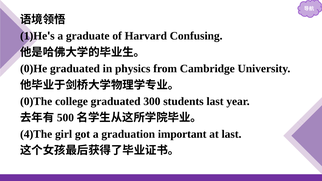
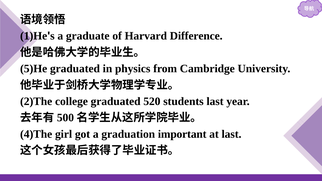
Confusing: Confusing -> Difference
0)He: 0)He -> 5)He
0)The: 0)The -> 2)The
300: 300 -> 520
